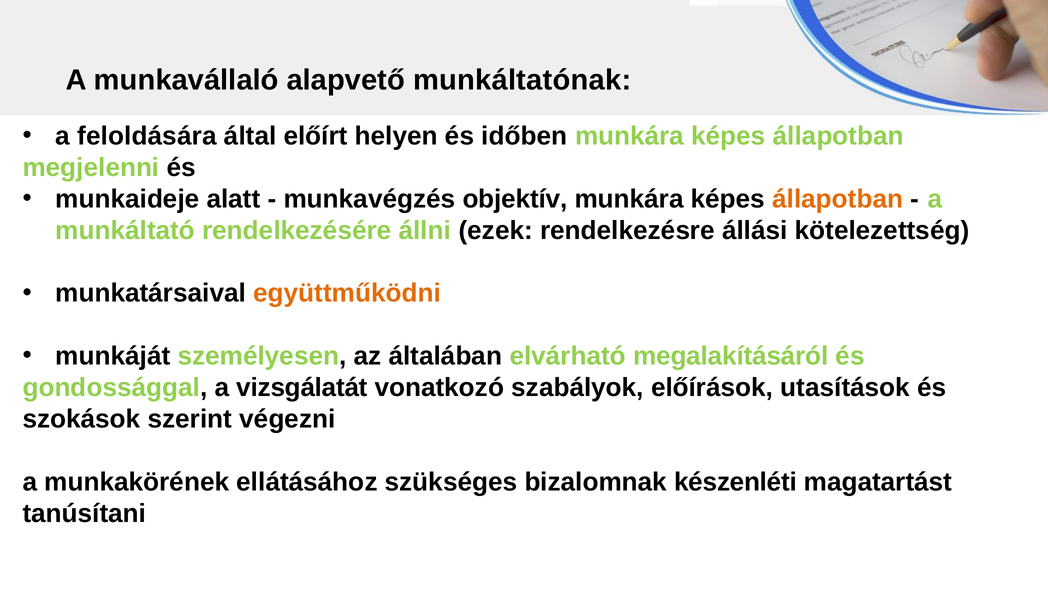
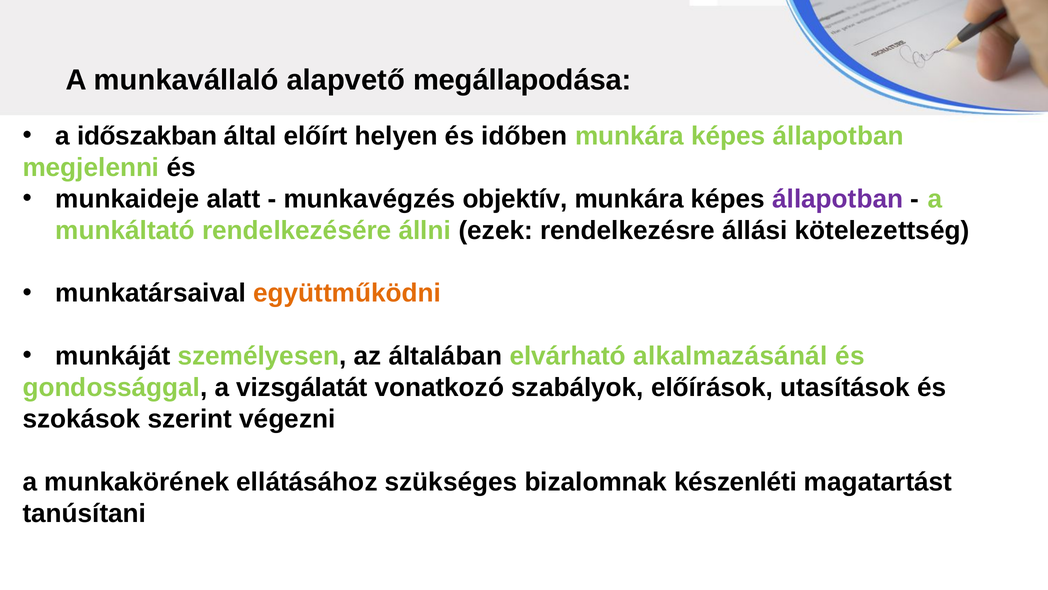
munkáltatónak: munkáltatónak -> megállapodása
feloldására: feloldására -> időszakban
állapotban at (838, 199) colour: orange -> purple
megalakításáról: megalakításáról -> alkalmazásánál
